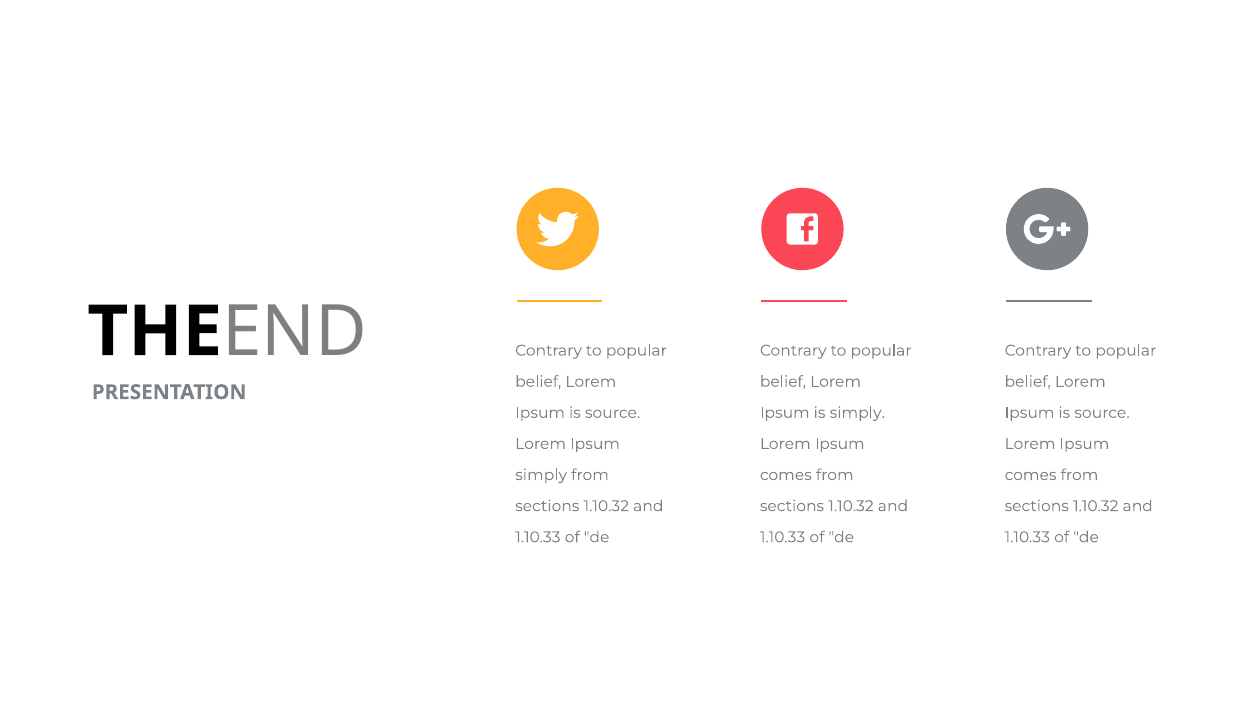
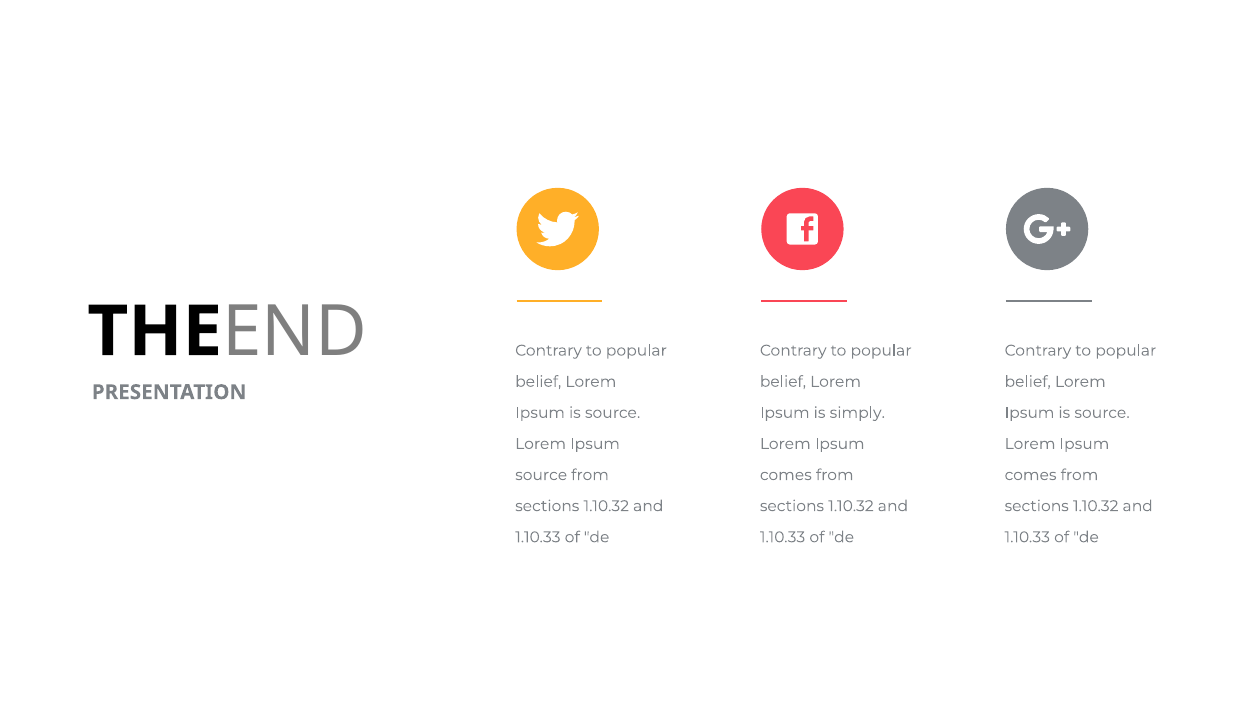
simply at (541, 475): simply -> source
